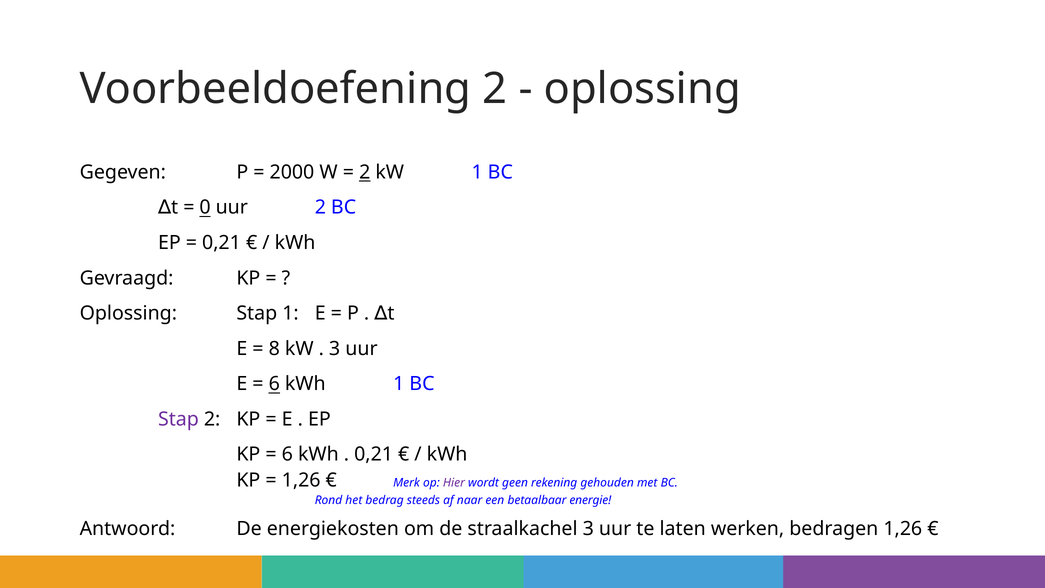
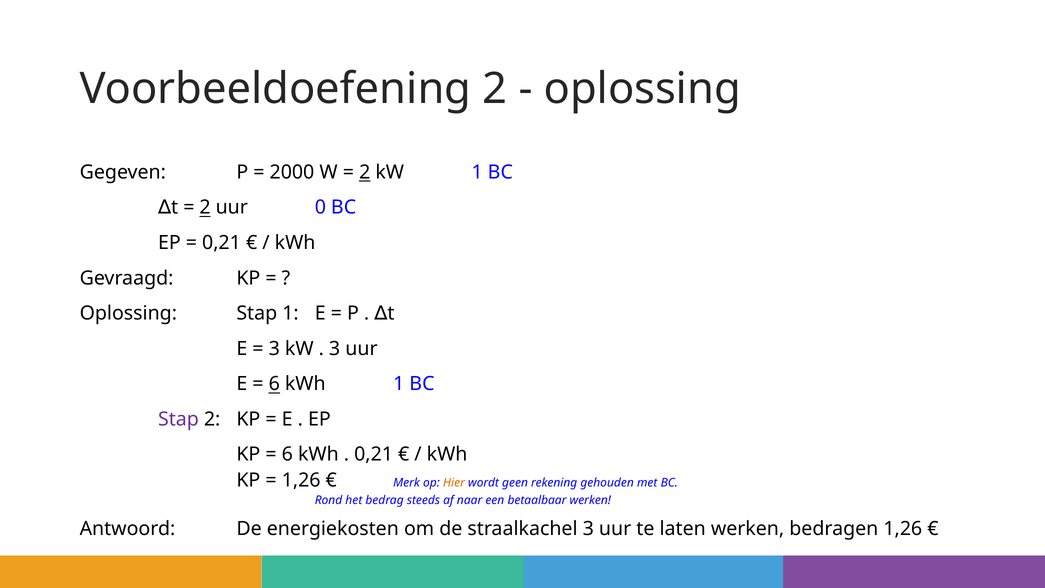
0 at (205, 207): 0 -> 2
uur 2: 2 -> 0
8 at (274, 349): 8 -> 3
Hier colour: purple -> orange
betaalbaar energie: energie -> werken
